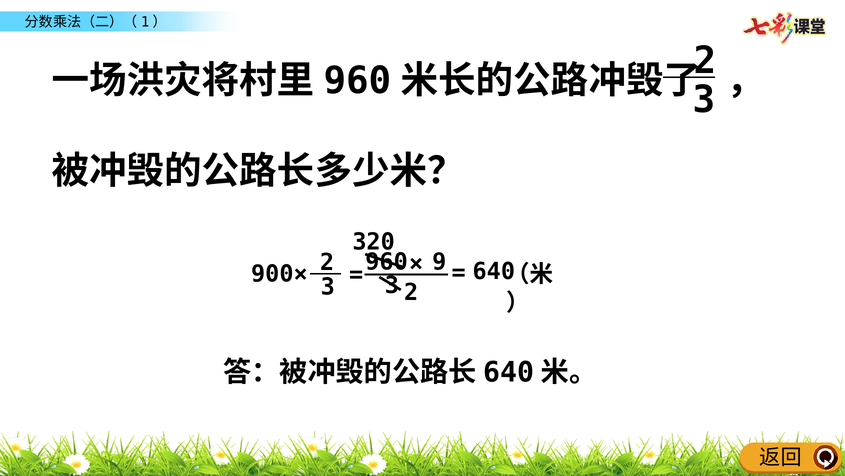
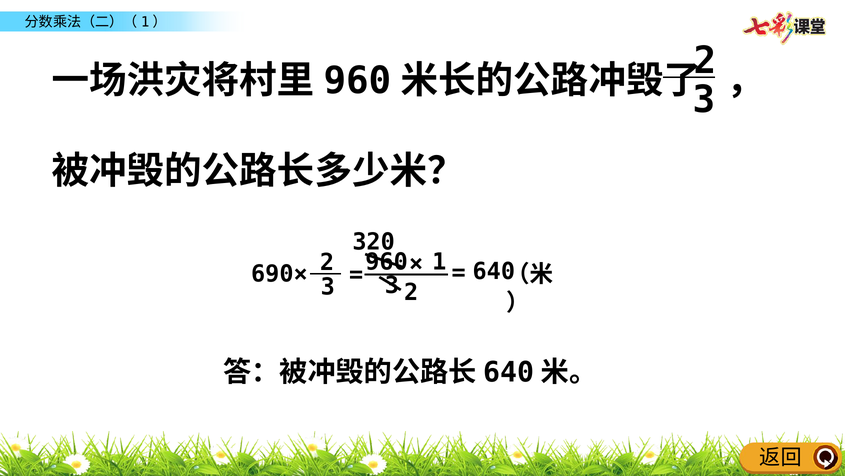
9: 9 -> 1
900×: 900× -> 690×
